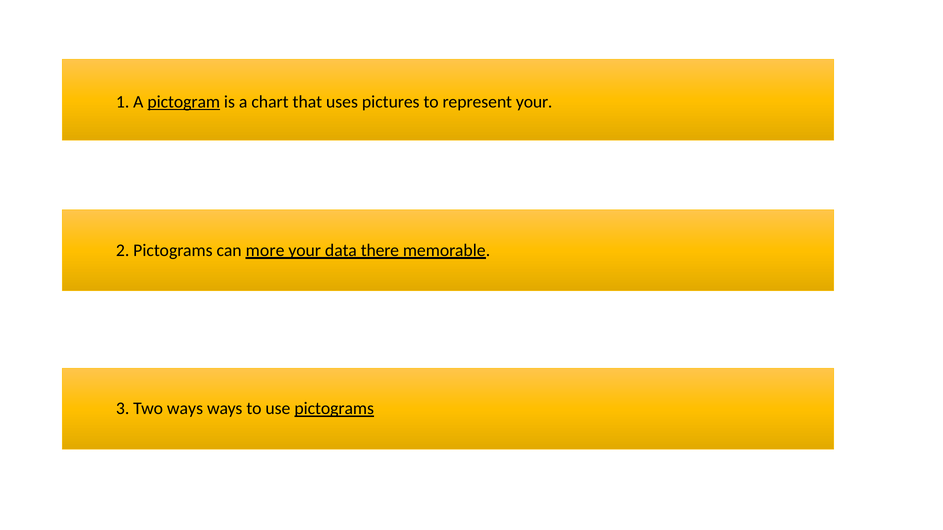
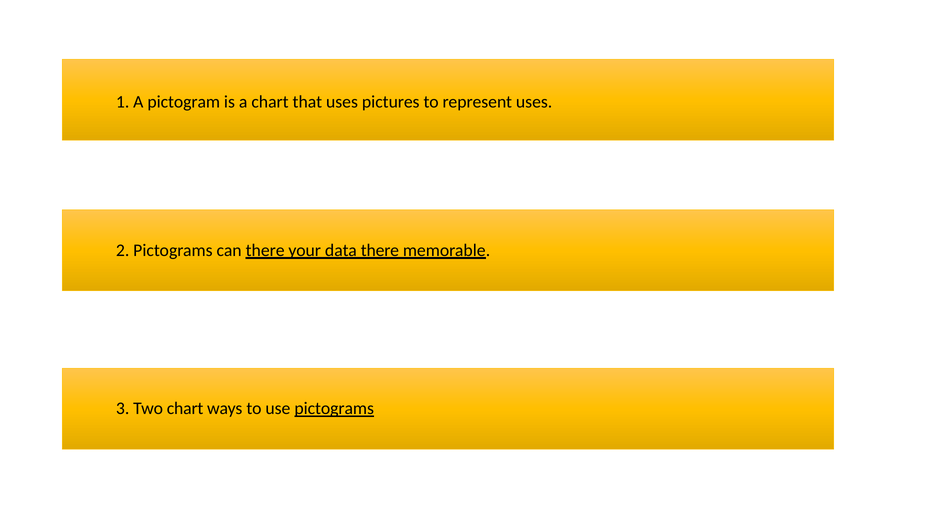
pictogram underline: present -> none
represent your: your -> uses
can more: more -> there
Two ways: ways -> chart
